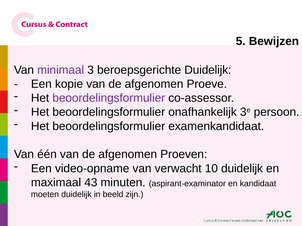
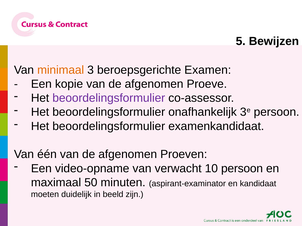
minimaal colour: purple -> orange
beroepsgerichte Duidelijk: Duidelijk -> Examen
10 duidelijk: duidelijk -> persoon
43: 43 -> 50
